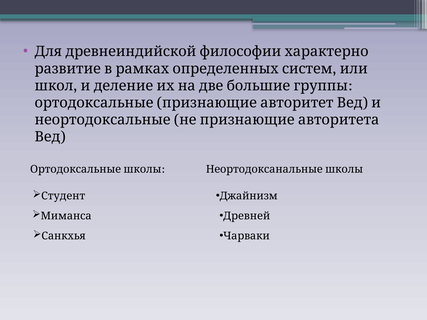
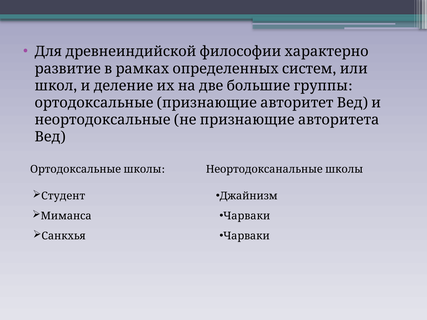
Древней at (247, 216): Древней -> Чарваки
